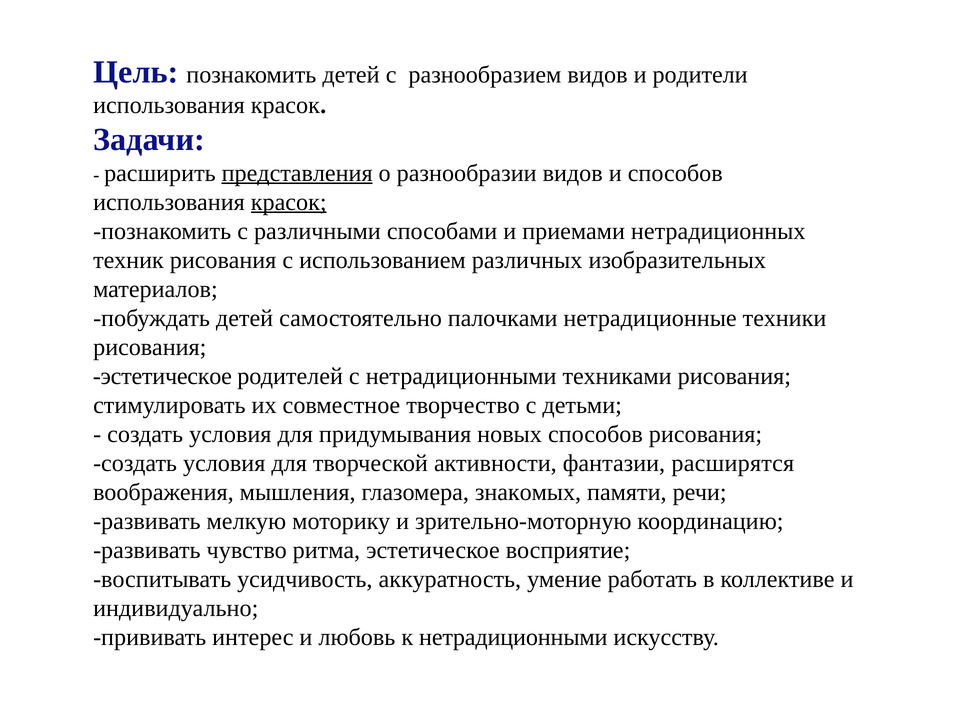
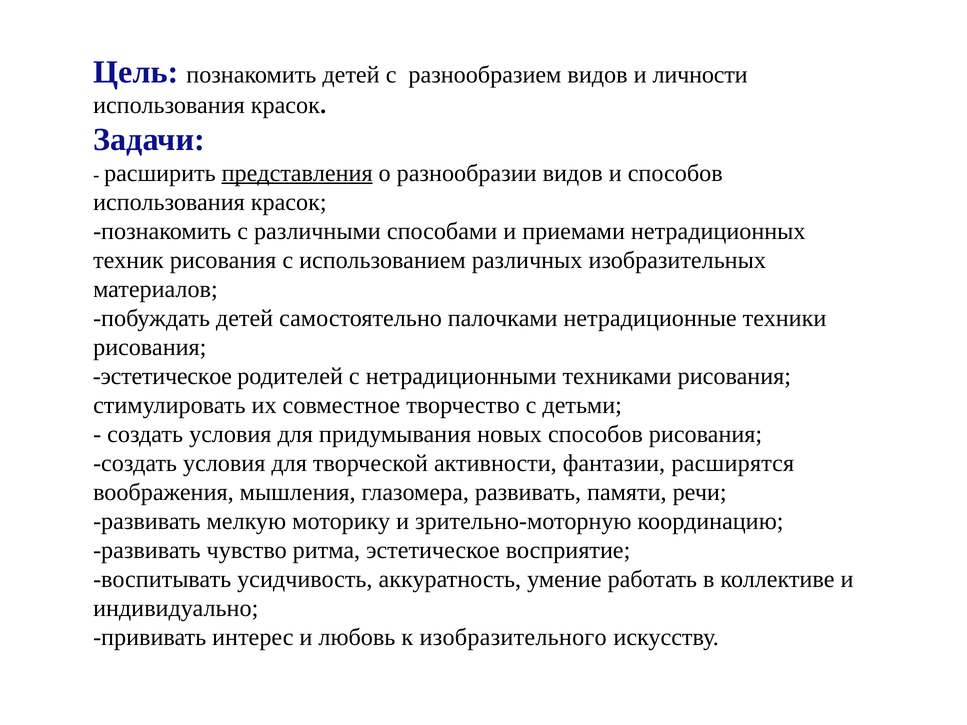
родители: родители -> личности
красок at (289, 202) underline: present -> none
глазомера знакомых: знакомых -> развивать
к нетрадиционными: нетрадиционными -> изобразительного
